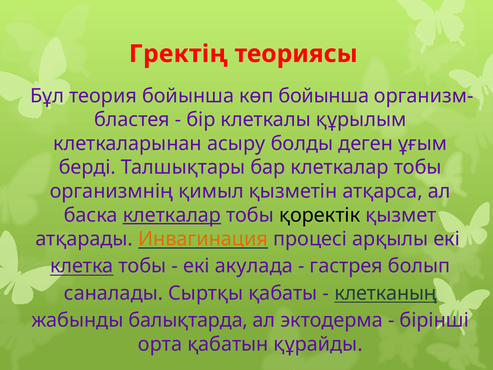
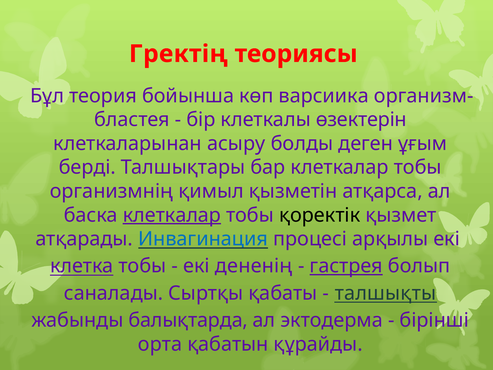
көп бойынша: бойынша -> варсиика
құрылым: құрылым -> өзектерін
Инвагинация colour: orange -> blue
акулада: акулада -> дененің
гастрея underline: none -> present
клетканың: клетканың -> талшықты
